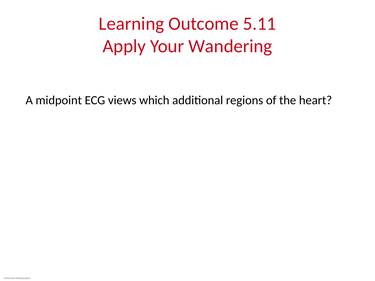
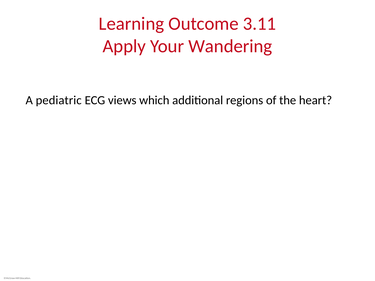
5.11: 5.11 -> 3.11
midpoint: midpoint -> pediatric
